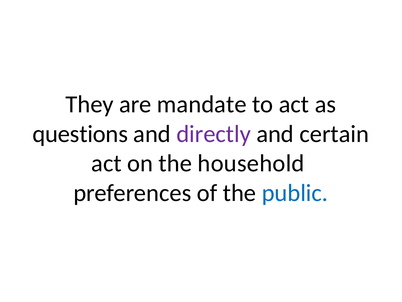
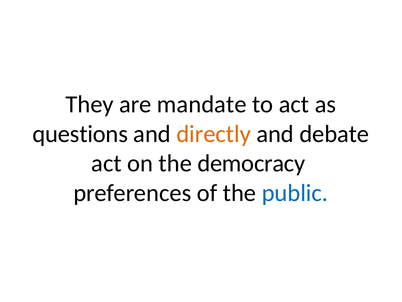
directly colour: purple -> orange
certain: certain -> debate
household: household -> democracy
